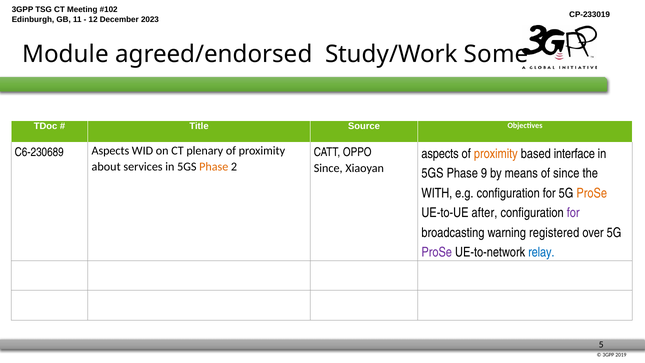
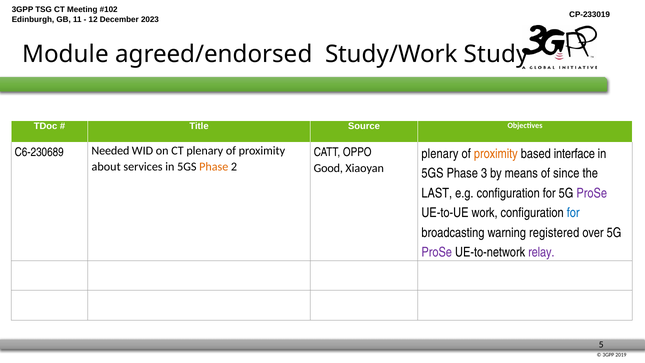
Some: Some -> Study
C6-230689 Aspects: Aspects -> Needed
aspects at (440, 154): aspects -> plenary
Since at (328, 168): Since -> Good
9: 9 -> 3
WITH: WITH -> LAST
ProSe at (592, 193) colour: orange -> purple
after: after -> work
for at (573, 213) colour: purple -> blue
relay colour: blue -> purple
